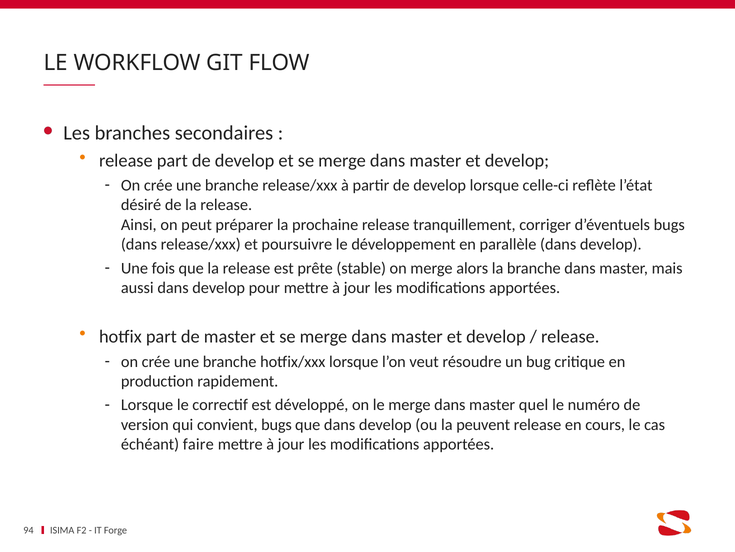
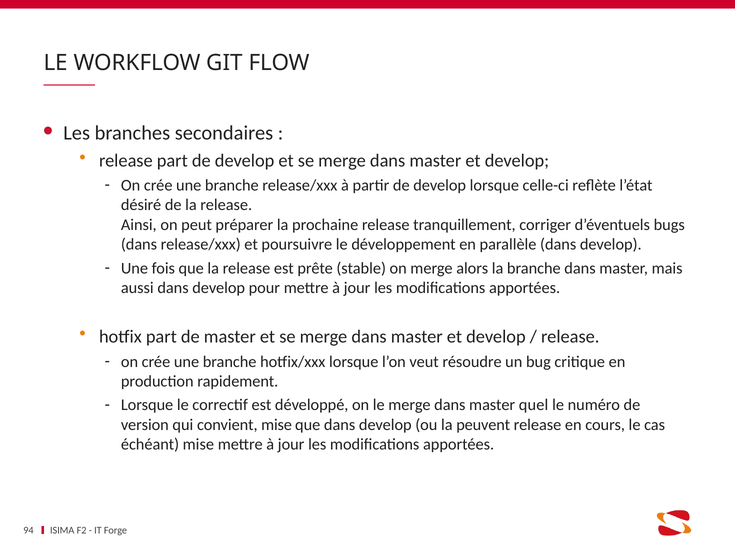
convient bugs: bugs -> mise
échéant faire: faire -> mise
